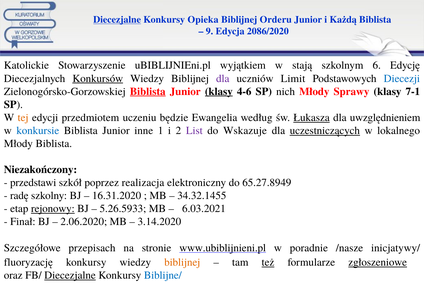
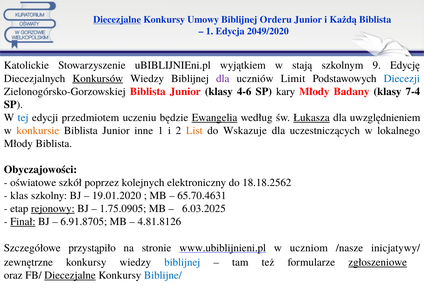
Opieka: Opieka -> Umowy
9 at (209, 31): 9 -> 1
2086/2020: 2086/2020 -> 2049/2020
6: 6 -> 9
Biblista at (148, 92) underline: present -> none
klasy at (219, 92) underline: present -> none
nich: nich -> kary
Sprawy: Sprawy -> Badany
7-1: 7-1 -> 7-4
tej colour: orange -> blue
Ewangelia underline: none -> present
konkursie colour: blue -> orange
List colour: purple -> orange
uczestniczących underline: present -> none
Niezakończony: Niezakończony -> Obyczajowości
przedstawi: przedstawi -> oświatowe
realizacja: realizacja -> kolejnych
65.27.8949: 65.27.8949 -> 18.18.2562
radę: radę -> klas
16.31.2020: 16.31.2020 -> 19.01.2020
34.32.1455: 34.32.1455 -> 65.70.4631
5.26.5933: 5.26.5933 -> 1.75.0905
6.03.2021: 6.03.2021 -> 6.03.2025
Finał underline: none -> present
2.06.2020: 2.06.2020 -> 6.91.8705
3.14.2020: 3.14.2020 -> 4.81.8126
przepisach: przepisach -> przystąpiło
poradnie: poradnie -> uczniom
fluoryzację: fluoryzację -> zewnętrzne
biblijnej at (182, 263) colour: orange -> blue
też underline: present -> none
